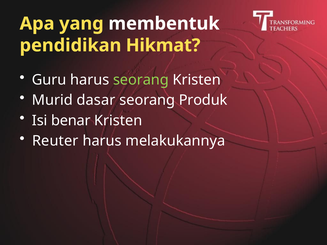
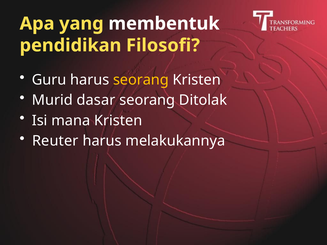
Hikmat: Hikmat -> Filosofi
seorang at (141, 80) colour: light green -> yellow
Produk: Produk -> Ditolak
benar: benar -> mana
